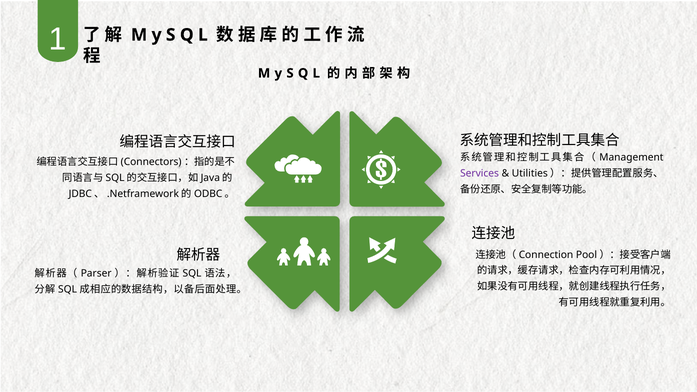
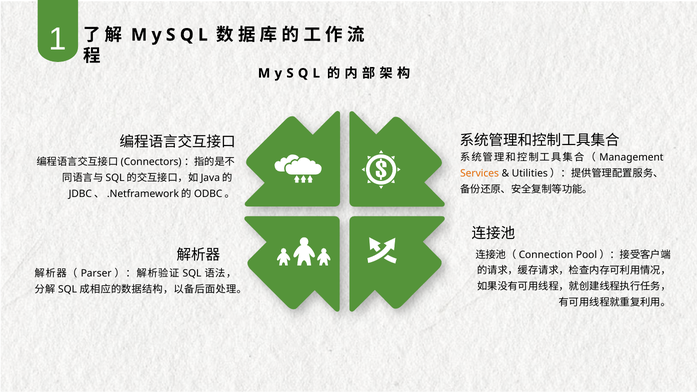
Services colour: purple -> orange
